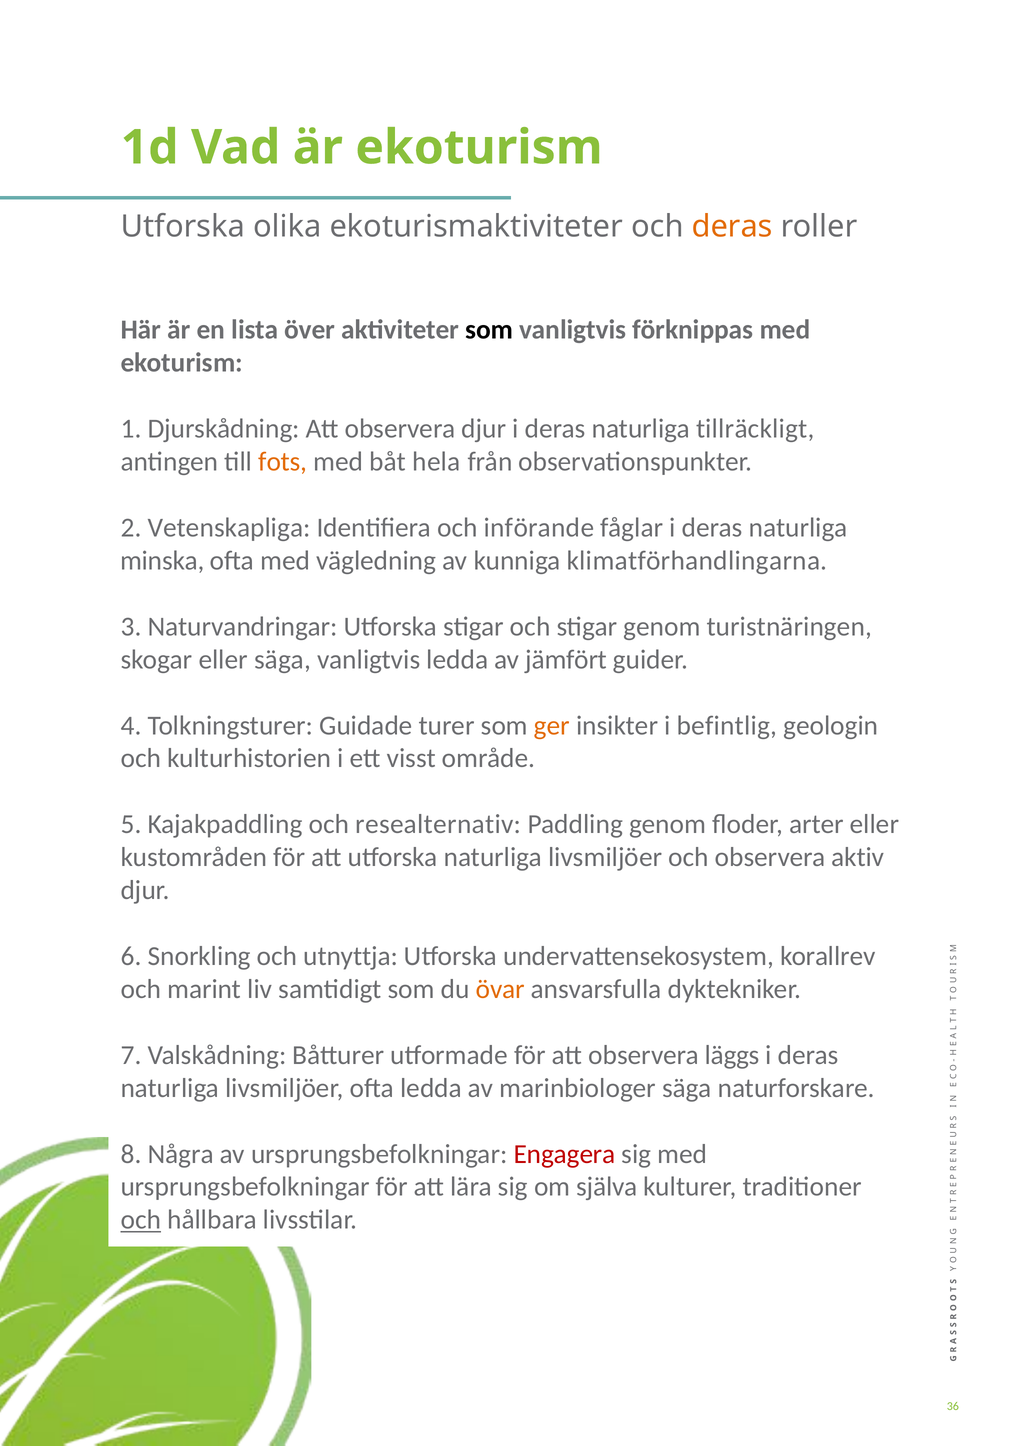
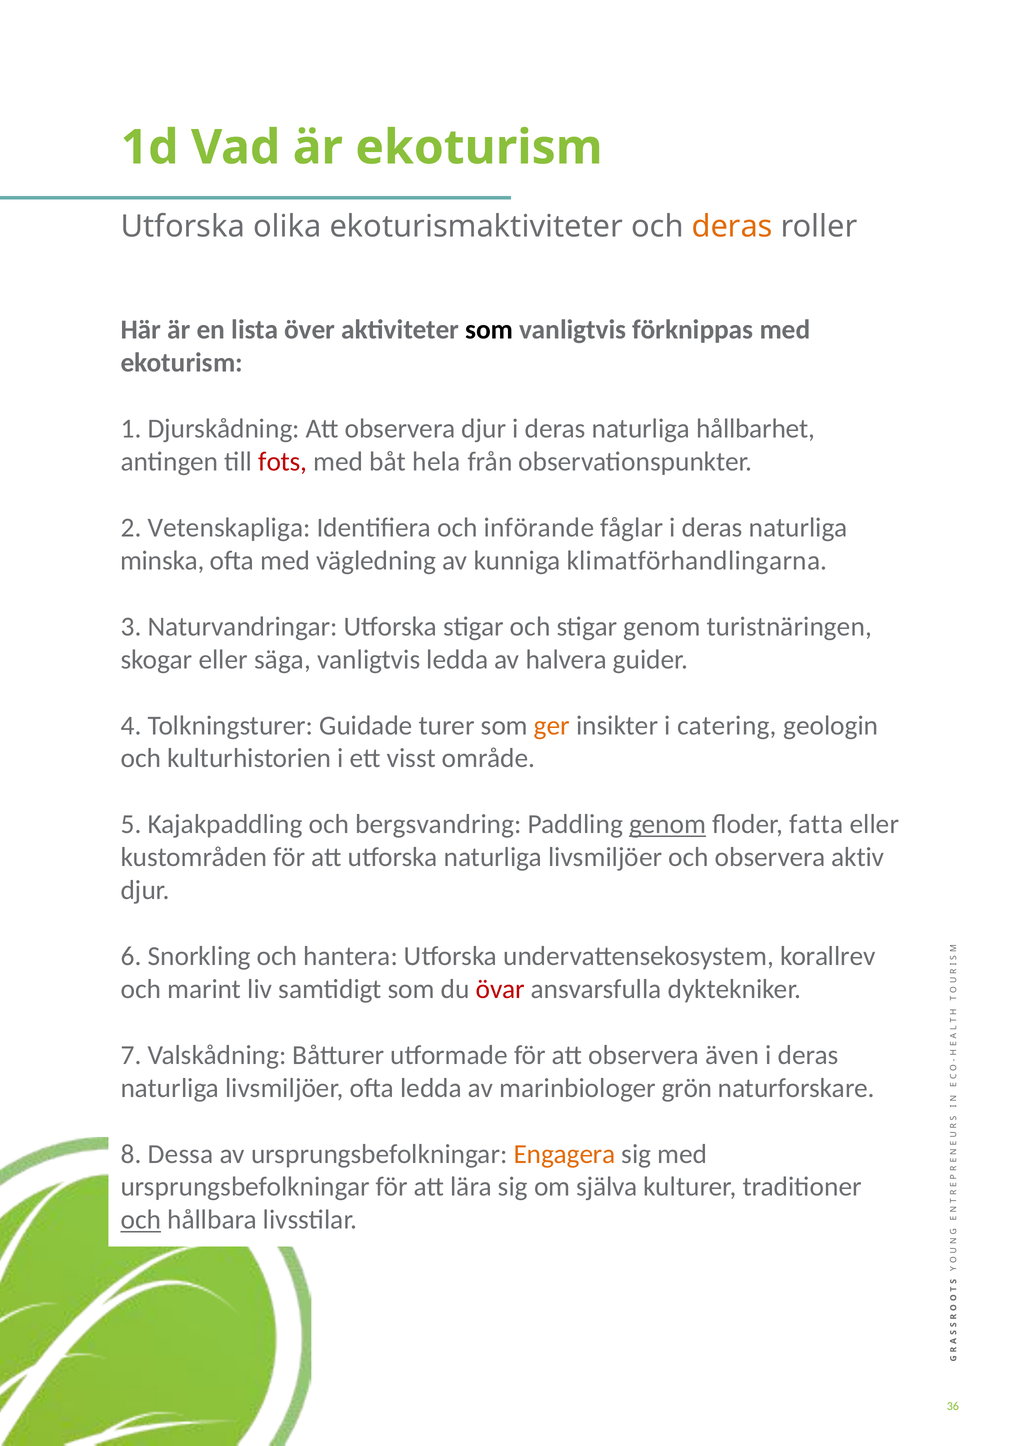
tillräckligt: tillräckligt -> hållbarhet
fots colour: orange -> red
jämfört: jämfört -> halvera
befintlig: befintlig -> catering
resealternativ: resealternativ -> bergsvandring
genom at (668, 824) underline: none -> present
arter: arter -> fatta
utnyttja: utnyttja -> hantera
övar colour: orange -> red
läggs: läggs -> även
marinbiologer säga: säga -> grön
Några: Några -> Dessa
Engagera colour: red -> orange
